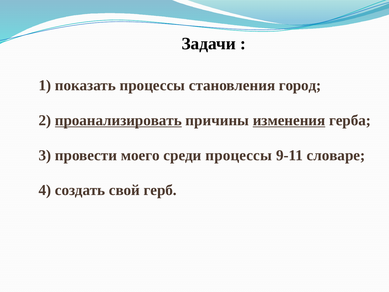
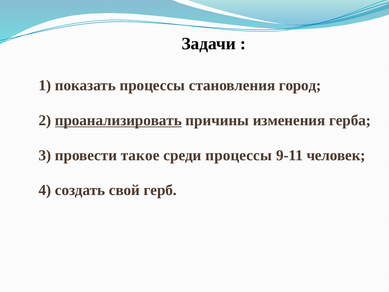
изменения underline: present -> none
моего: моего -> такое
словаре: словаре -> человек
